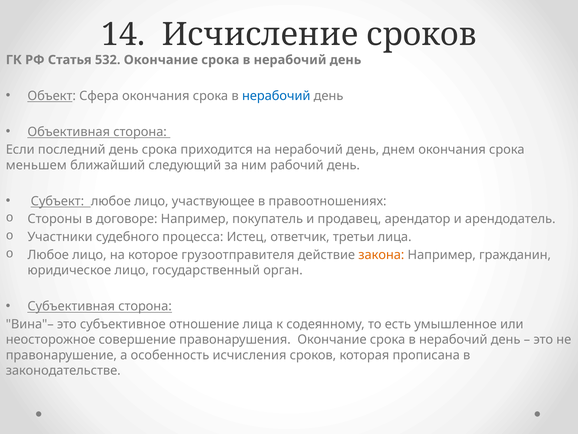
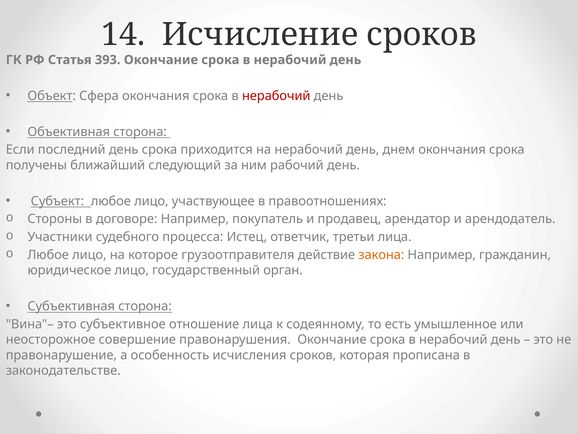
532: 532 -> 393
нерабочий at (276, 96) colour: blue -> red
меньшем: меньшем -> получены
